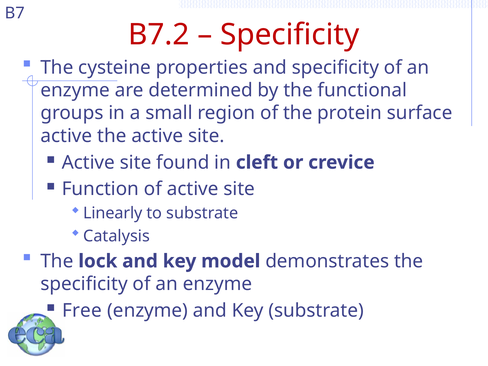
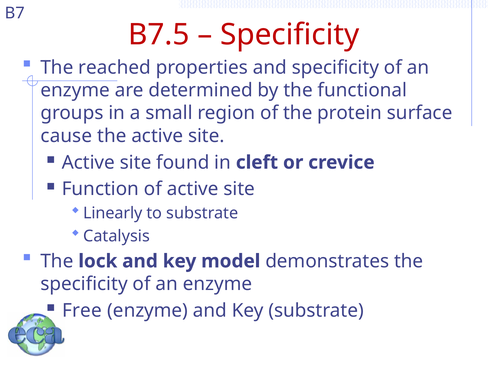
B7.2: B7.2 -> B7.5
cysteine: cysteine -> reached
active at (66, 136): active -> cause
